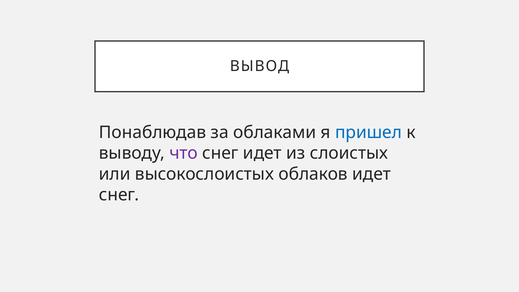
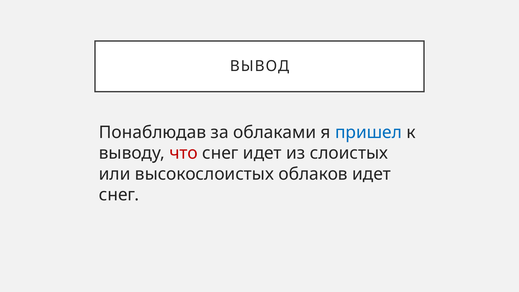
что colour: purple -> red
